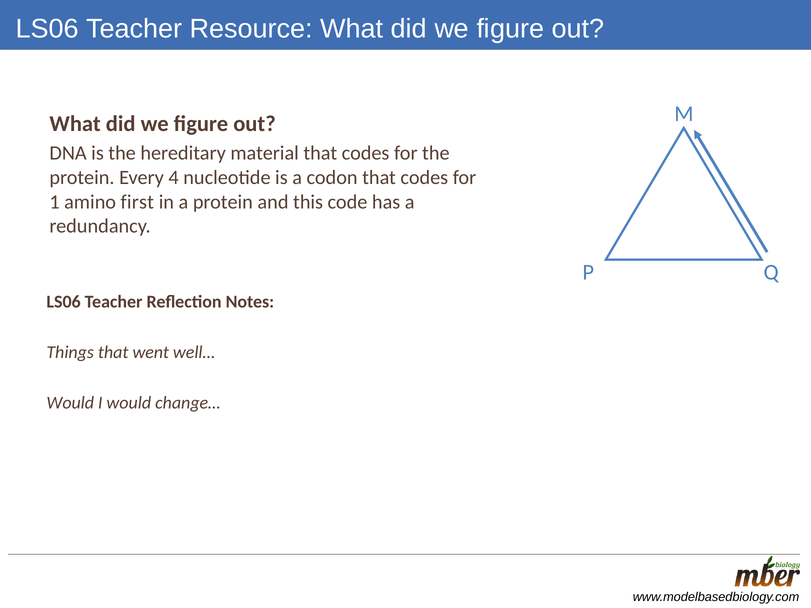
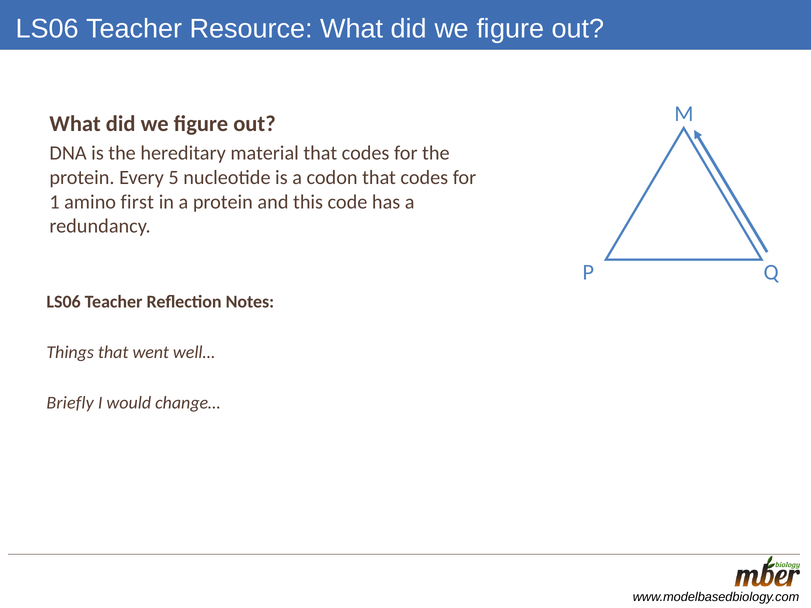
4: 4 -> 5
Would at (70, 403): Would -> Briefly
